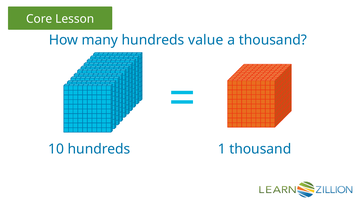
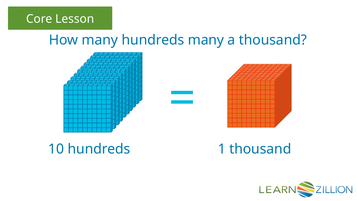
hundreds value: value -> many
